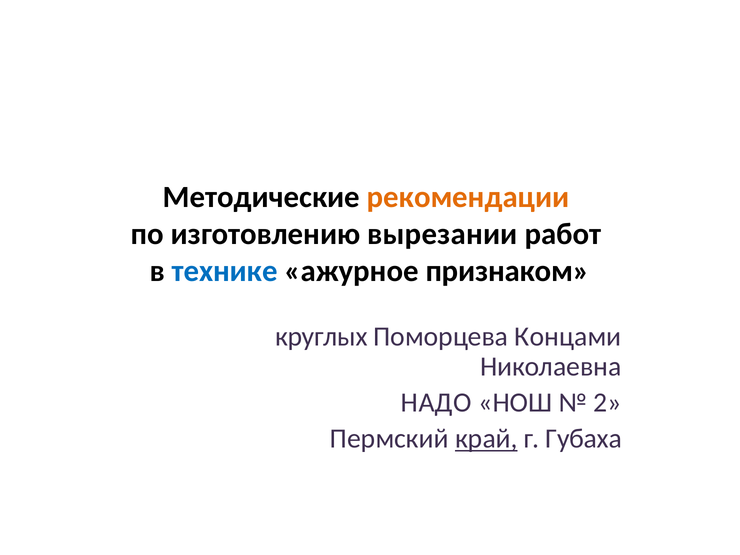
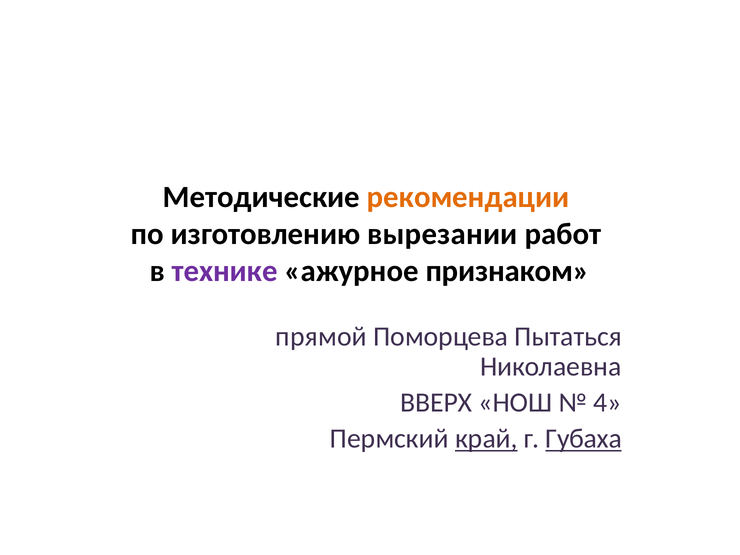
технике colour: blue -> purple
круглых: круглых -> прямой
Концами: Концами -> Пытаться
НАДО: НАДО -> ВВЕРХ
2: 2 -> 4
Губаха underline: none -> present
